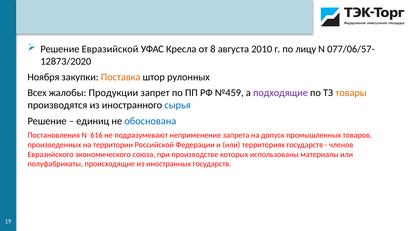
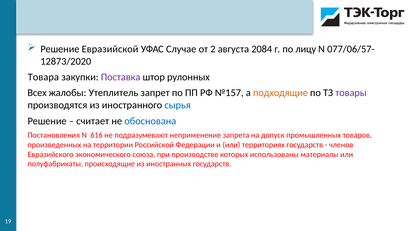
Кресла: Кресла -> Случае
8: 8 -> 2
2010: 2010 -> 2084
Ноября: Ноября -> Товара
Поставка colour: orange -> purple
Продукции: Продукции -> Утеплитель
№459: №459 -> №157
подходящие colour: purple -> orange
товары colour: orange -> purple
единиц: единиц -> считает
